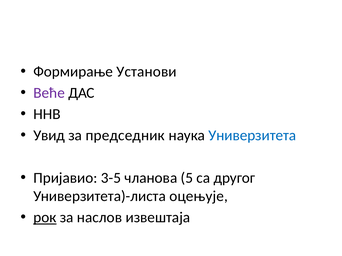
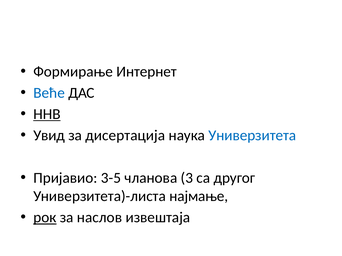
Установи: Установи -> Интернет
Веће colour: purple -> blue
ННВ underline: none -> present
председник: председник -> дисертација
5: 5 -> 3
оцењује: оцењује -> најмање
